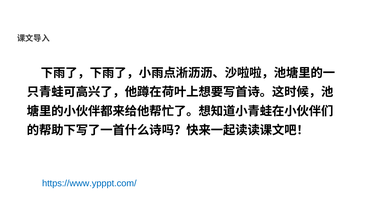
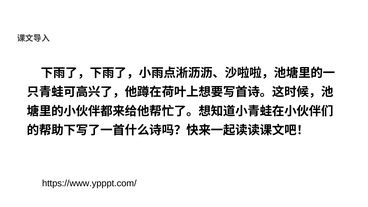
https://www.ypppt.com/ colour: blue -> black
